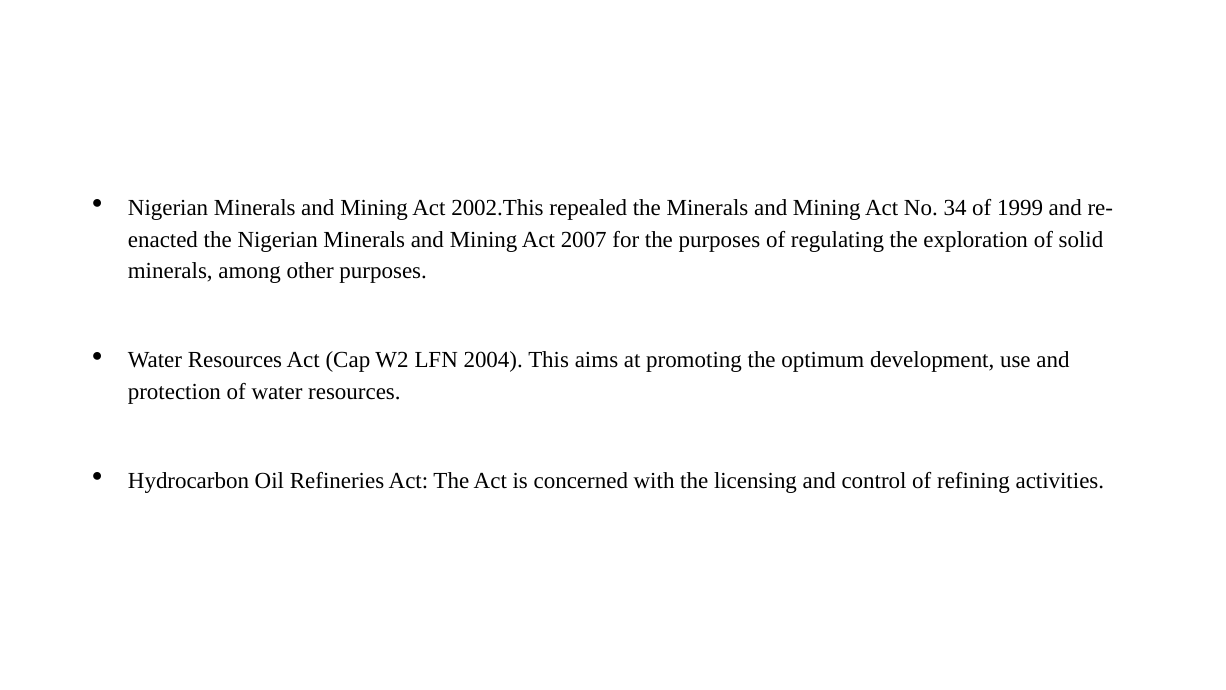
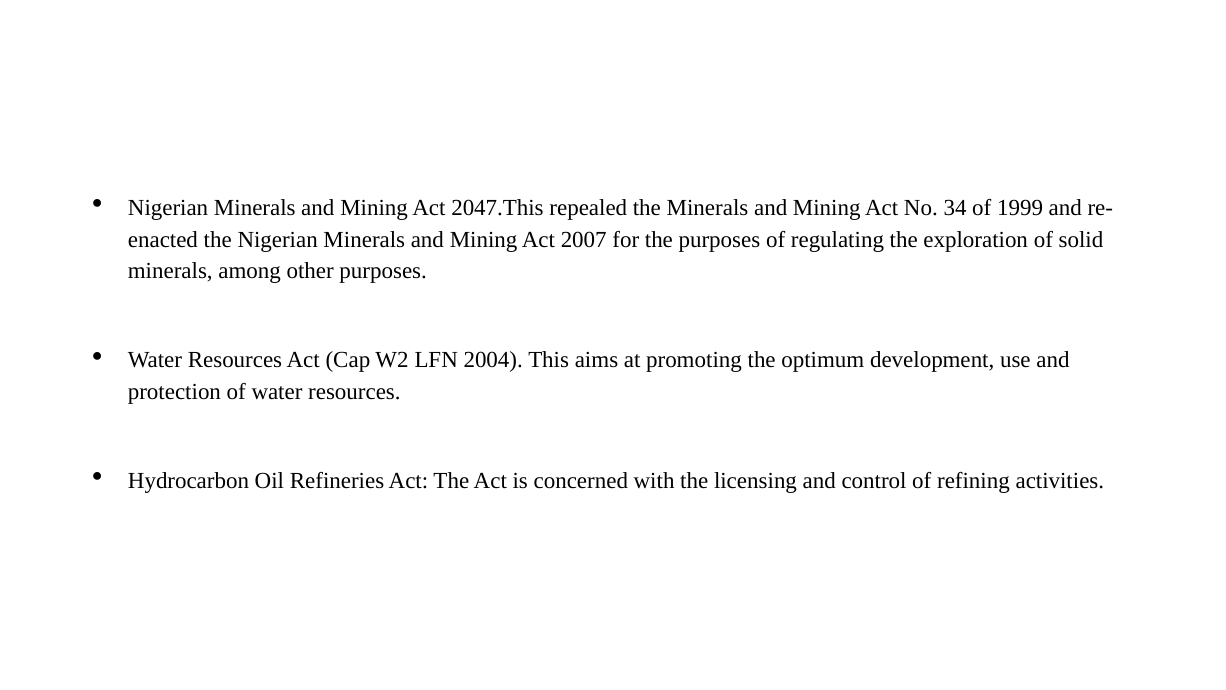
2002.This: 2002.This -> 2047.This
